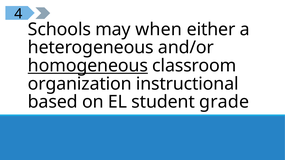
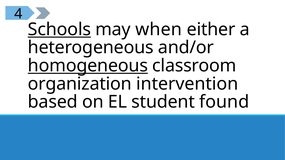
Schools underline: none -> present
instructional: instructional -> intervention
grade: grade -> found
